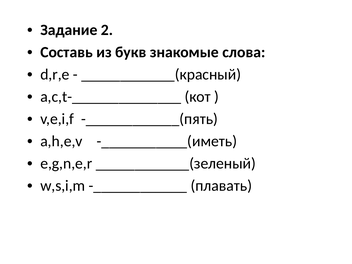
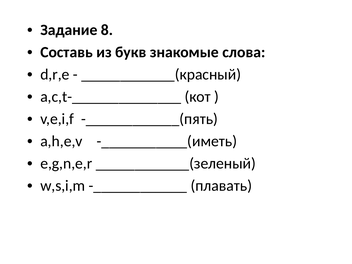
2: 2 -> 8
